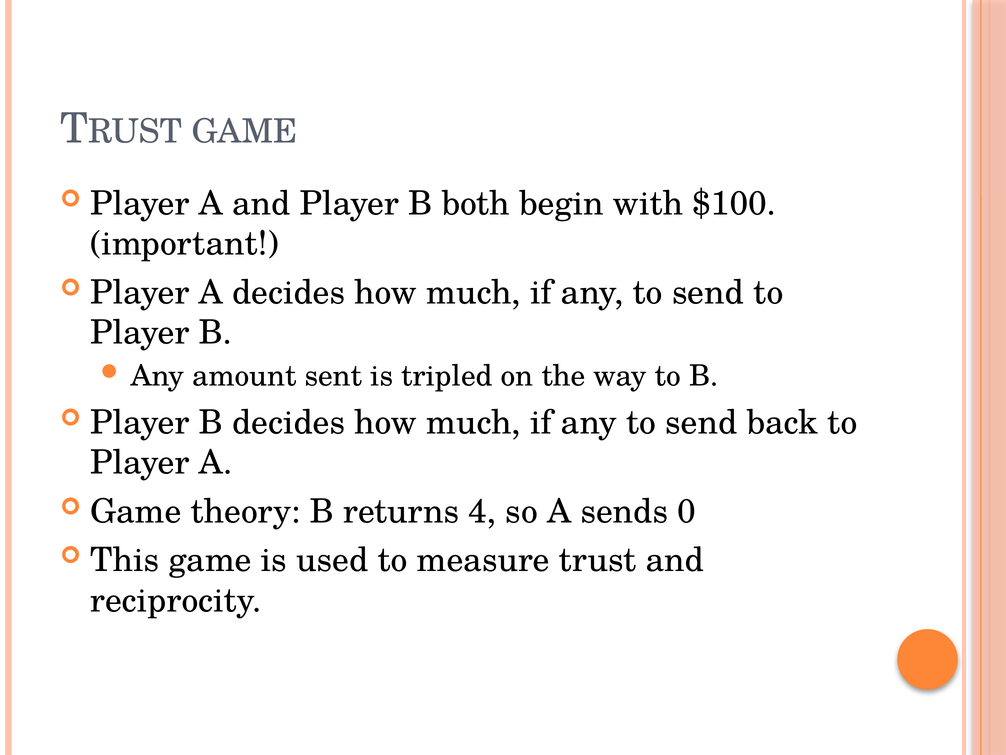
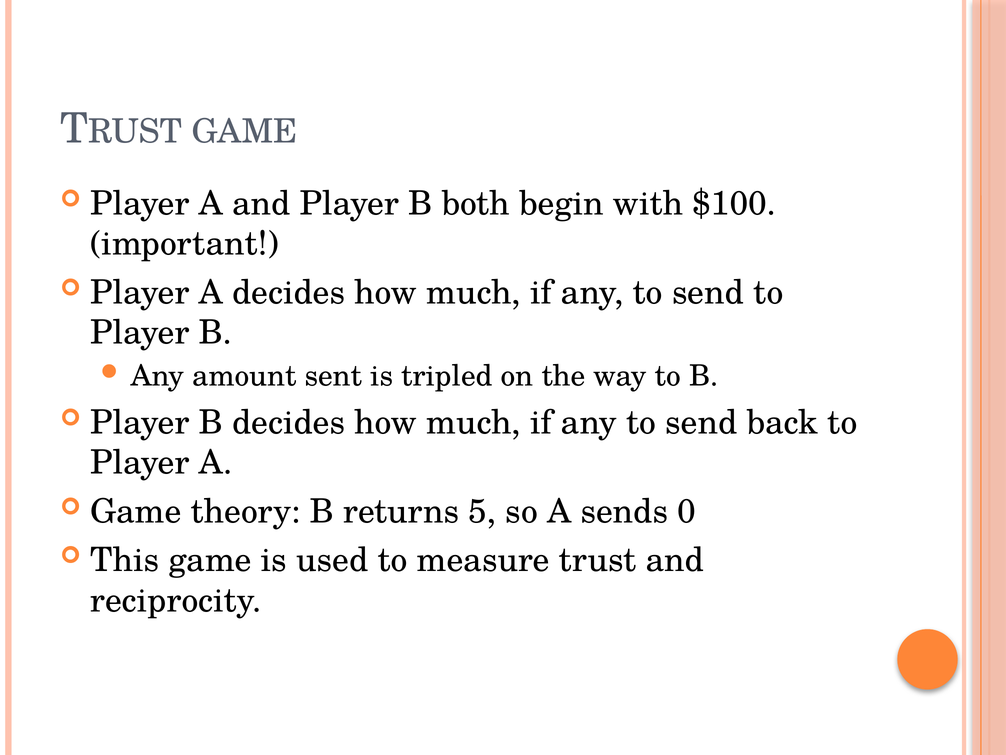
4: 4 -> 5
